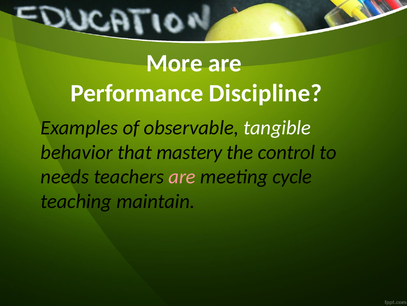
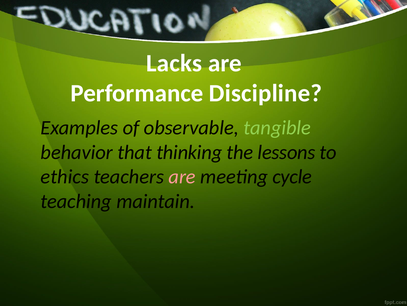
More: More -> Lacks
tangible colour: white -> light green
mastery: mastery -> thinking
control: control -> lessons
needs: needs -> ethics
